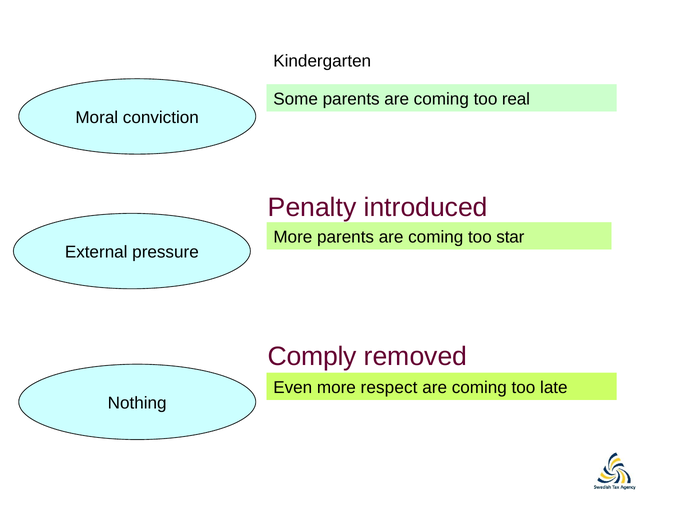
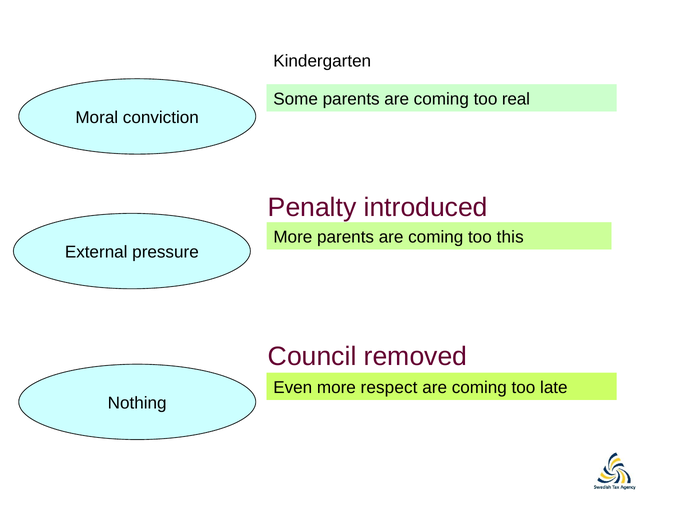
star: star -> this
Comply: Comply -> Council
